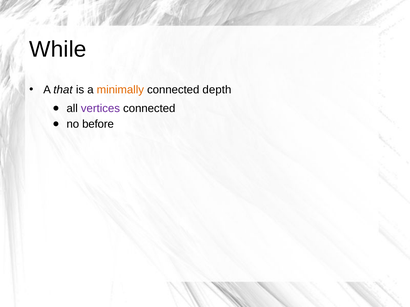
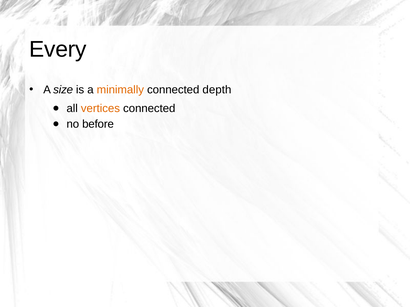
While: While -> Every
that: that -> size
vertices colour: purple -> orange
